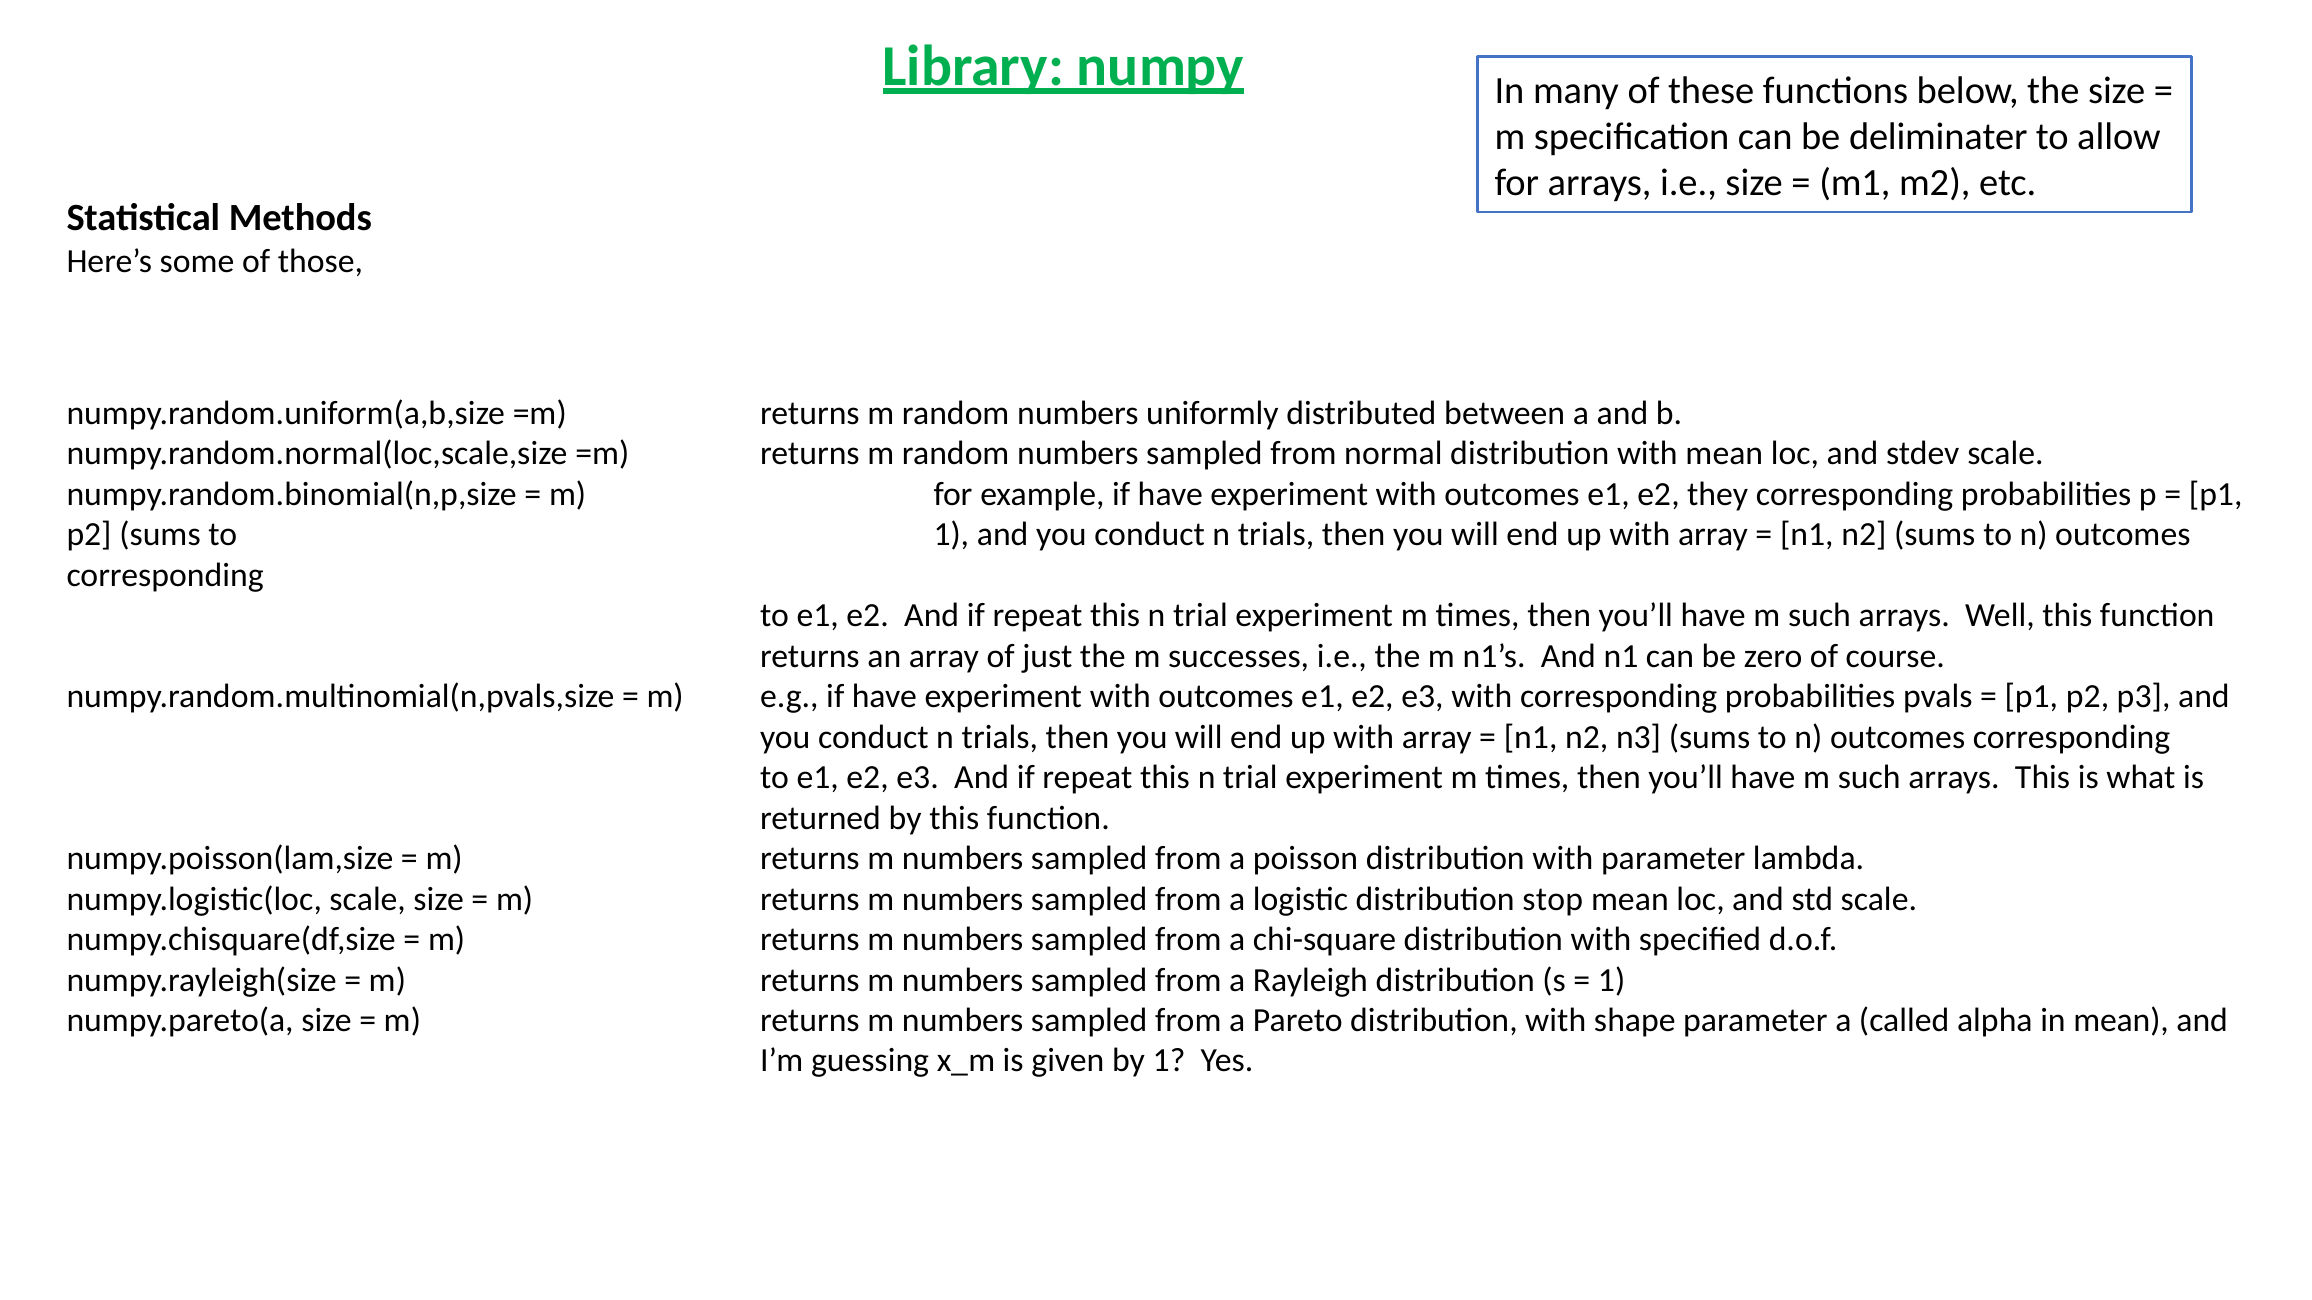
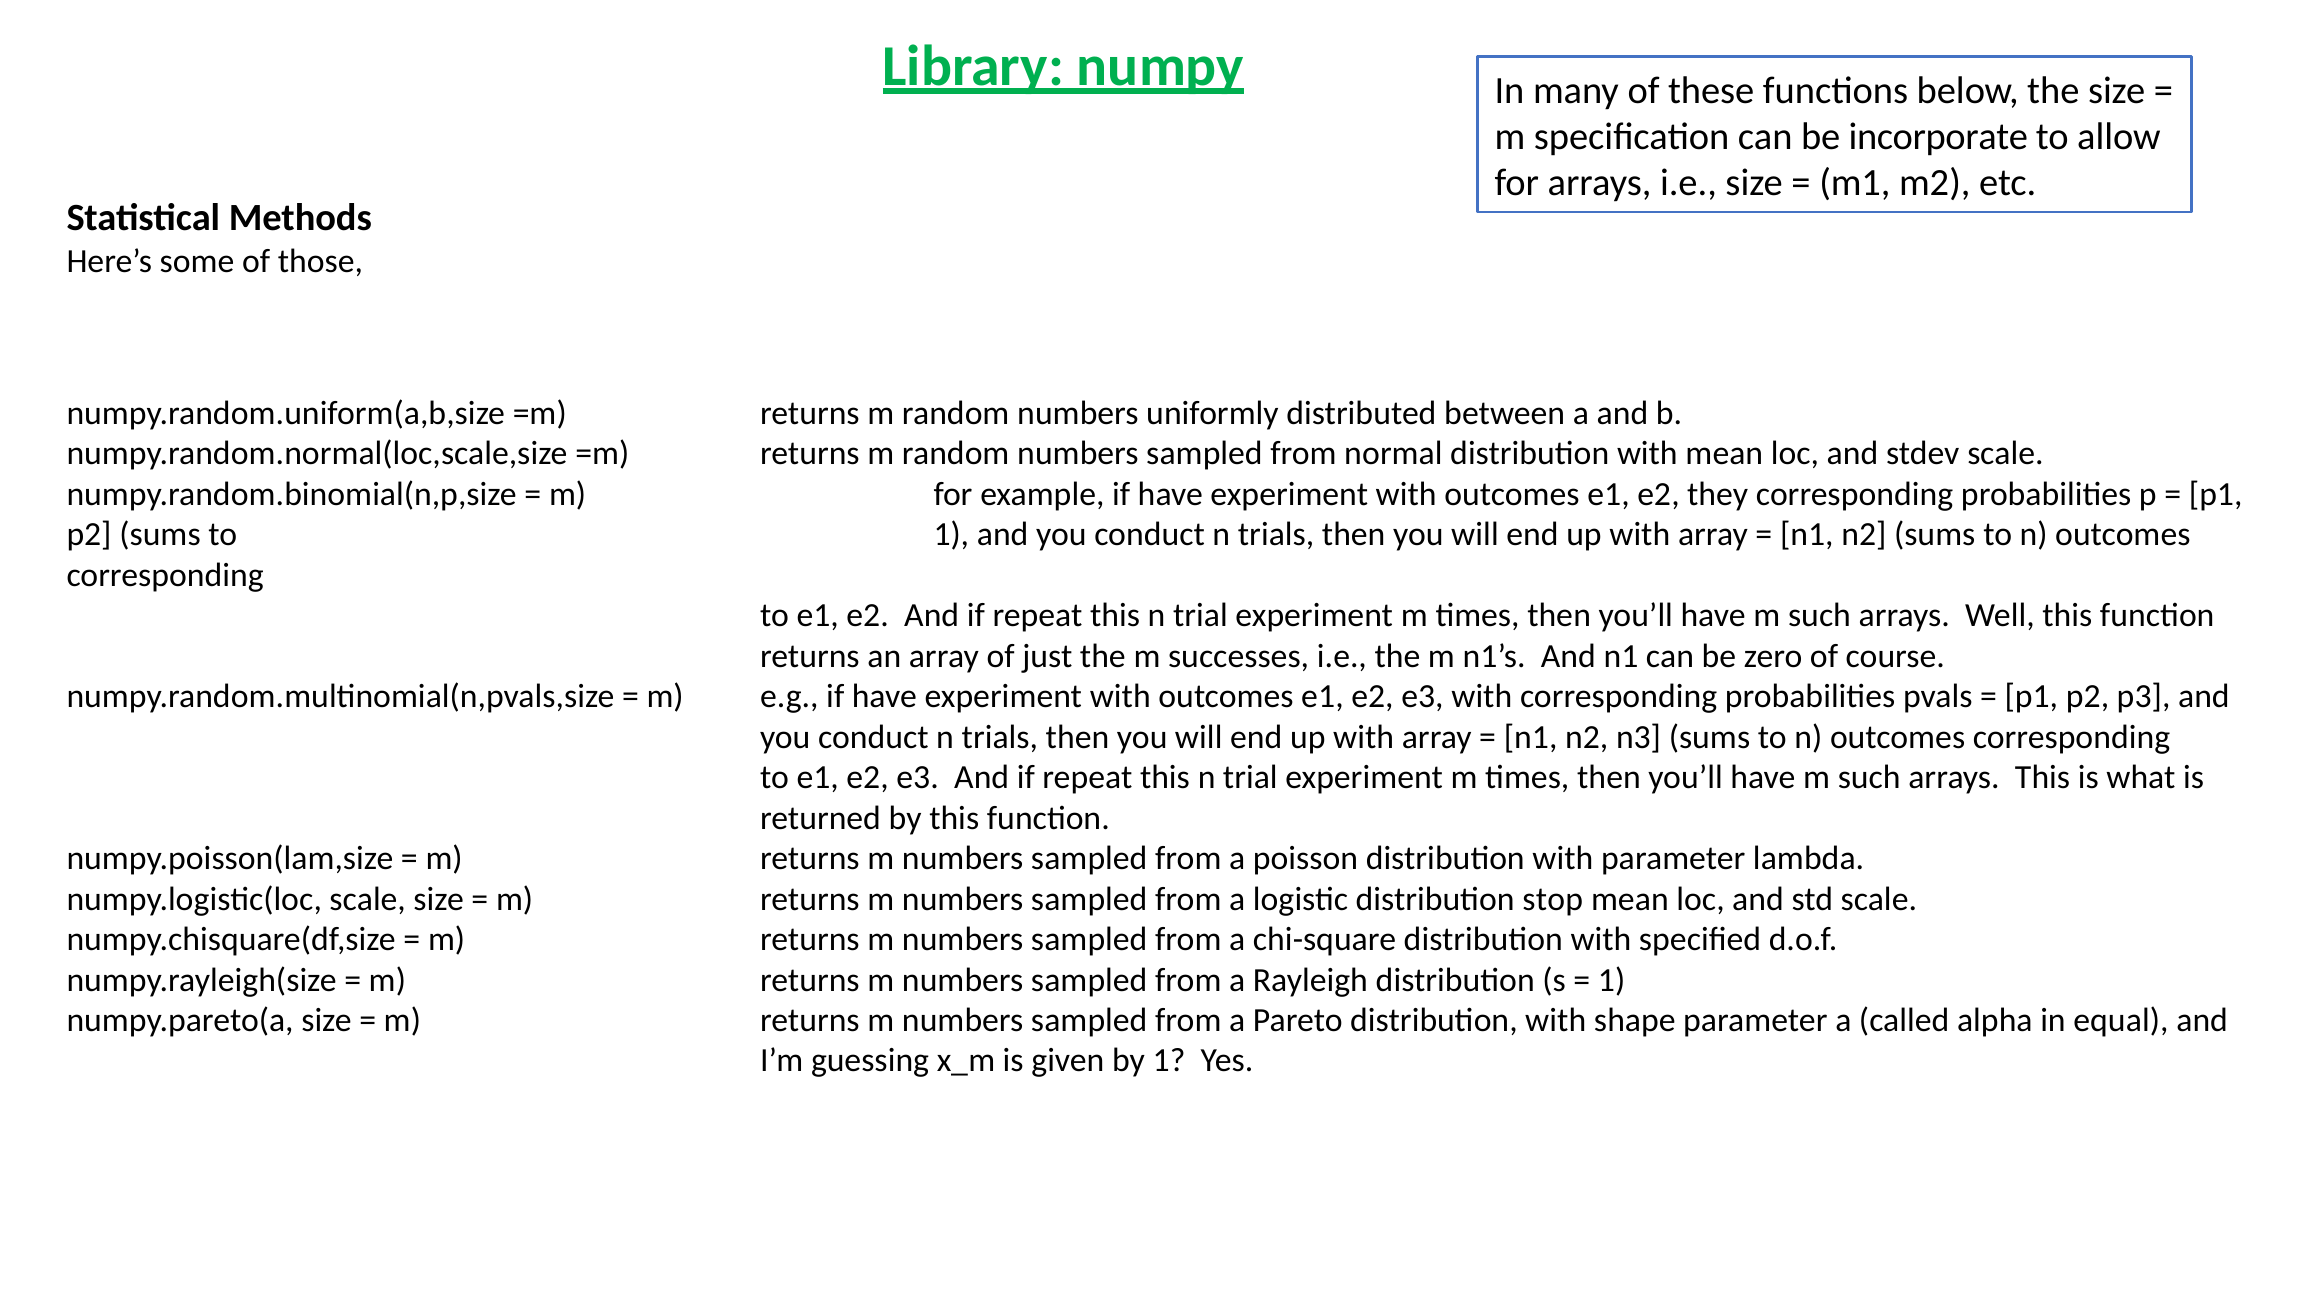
deliminater: deliminater -> incorporate
in mean: mean -> equal
